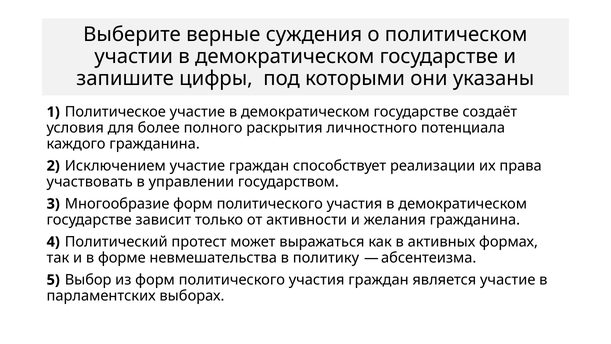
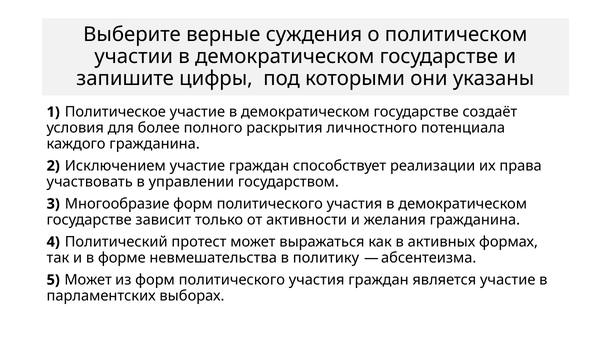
5 Выбор: Выбор -> Может
